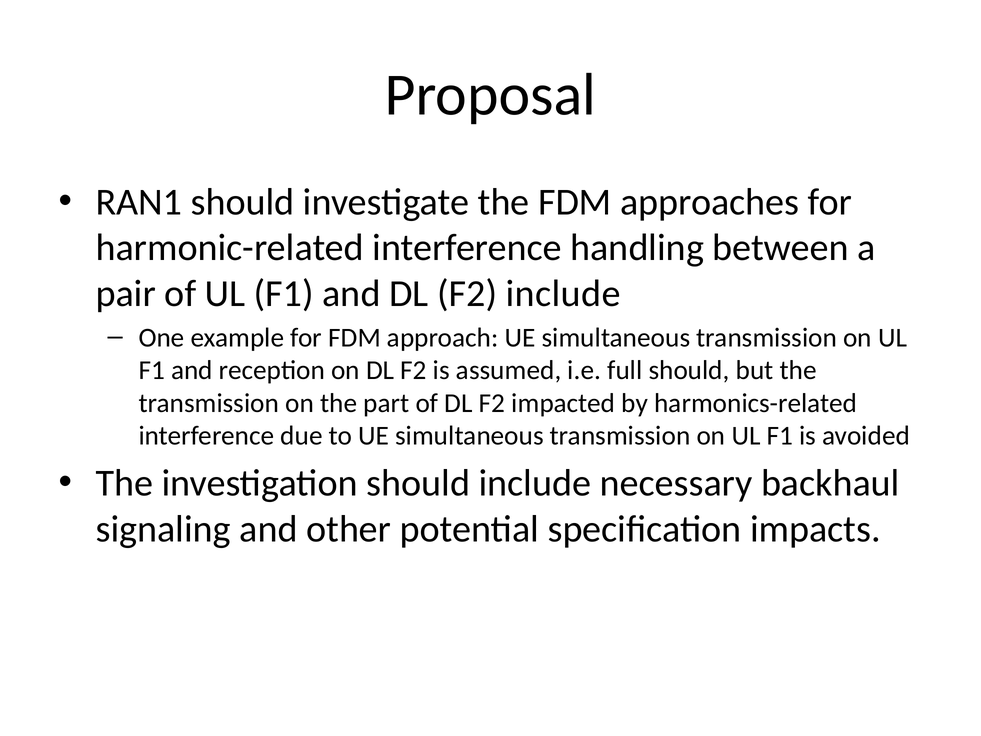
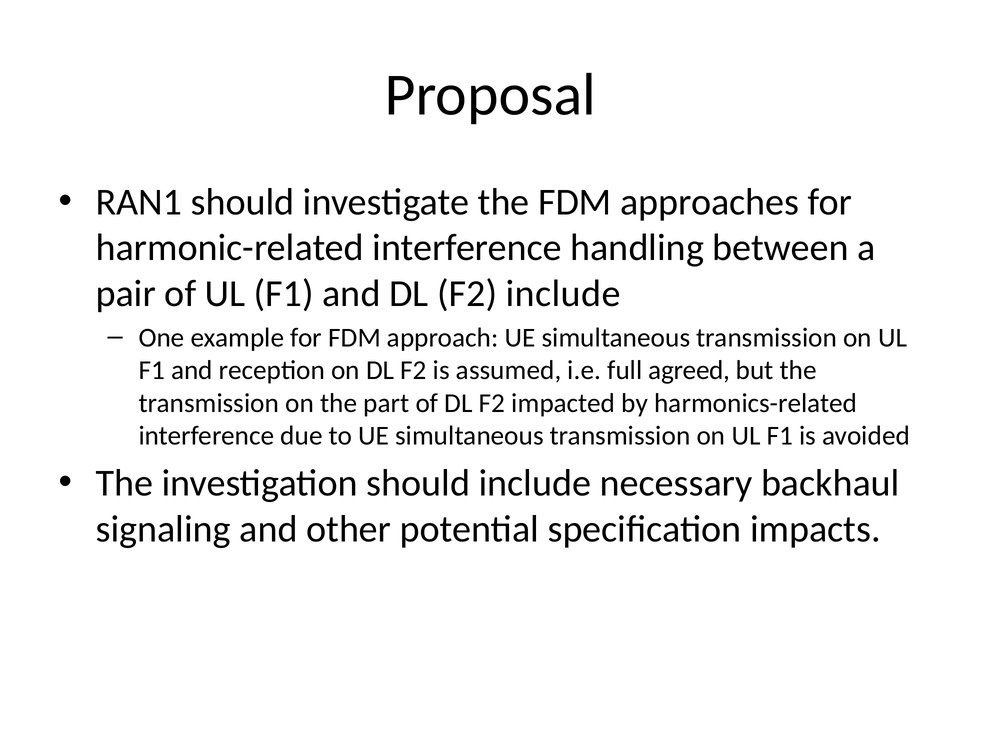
full should: should -> agreed
